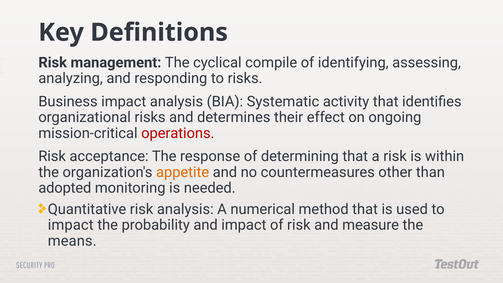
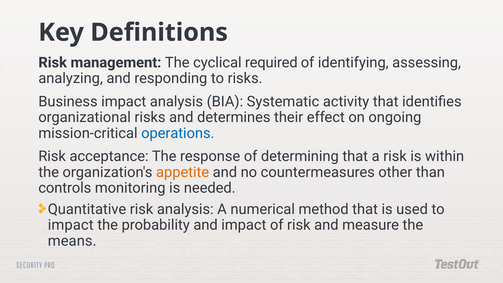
compile: compile -> required
operations colour: red -> blue
adopted: adopted -> controls
